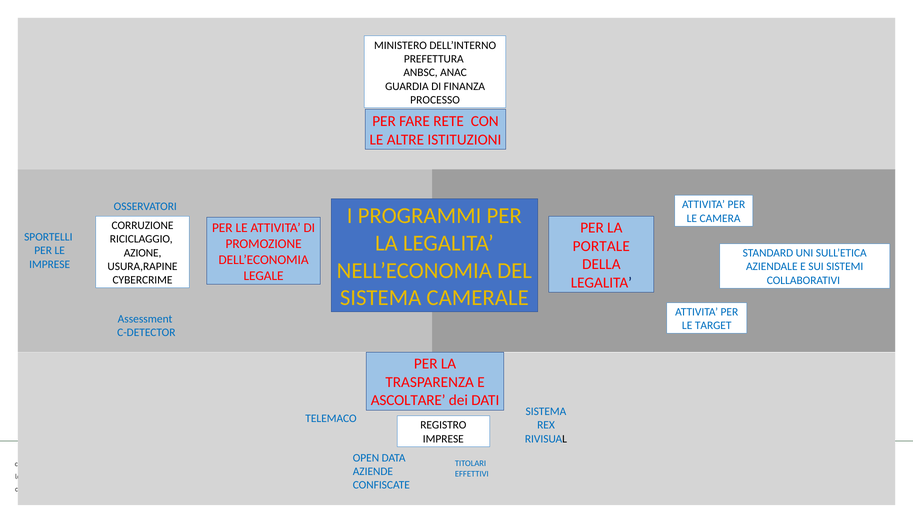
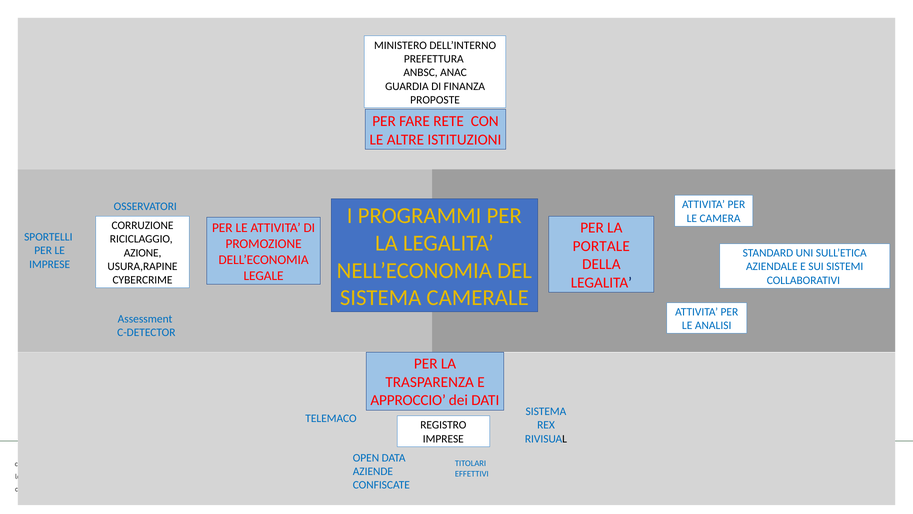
PROCESSO: PROCESSO -> PROPOSTE
TARGET: TARGET -> ANALISI
ASCOLTARE: ASCOLTARE -> APPROCCIO
